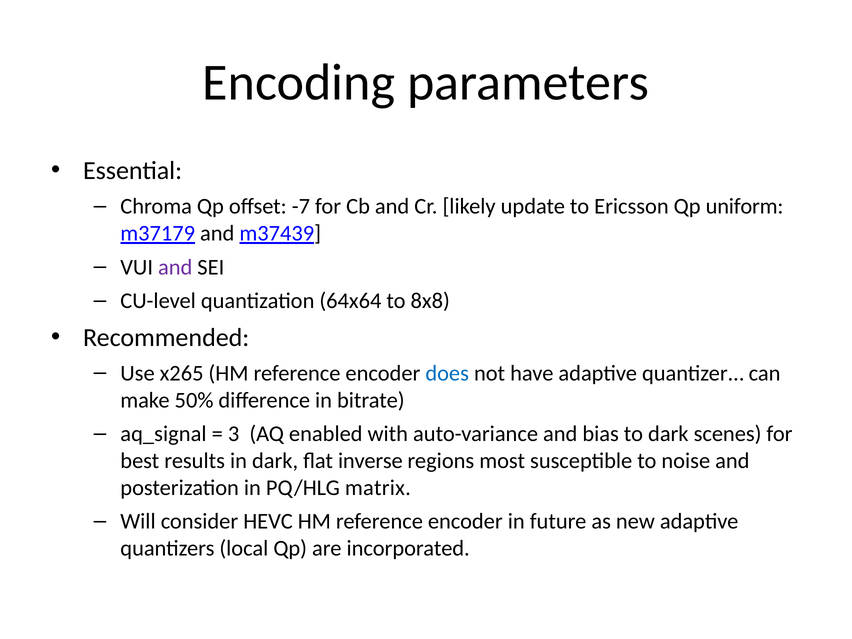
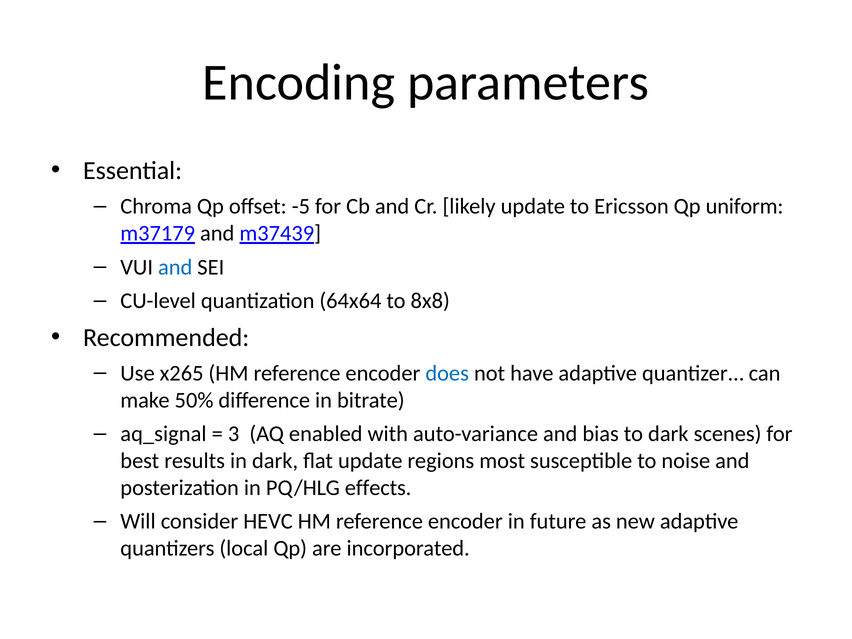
-7: -7 -> -5
and at (175, 267) colour: purple -> blue
flat inverse: inverse -> update
matrix: matrix -> effects
